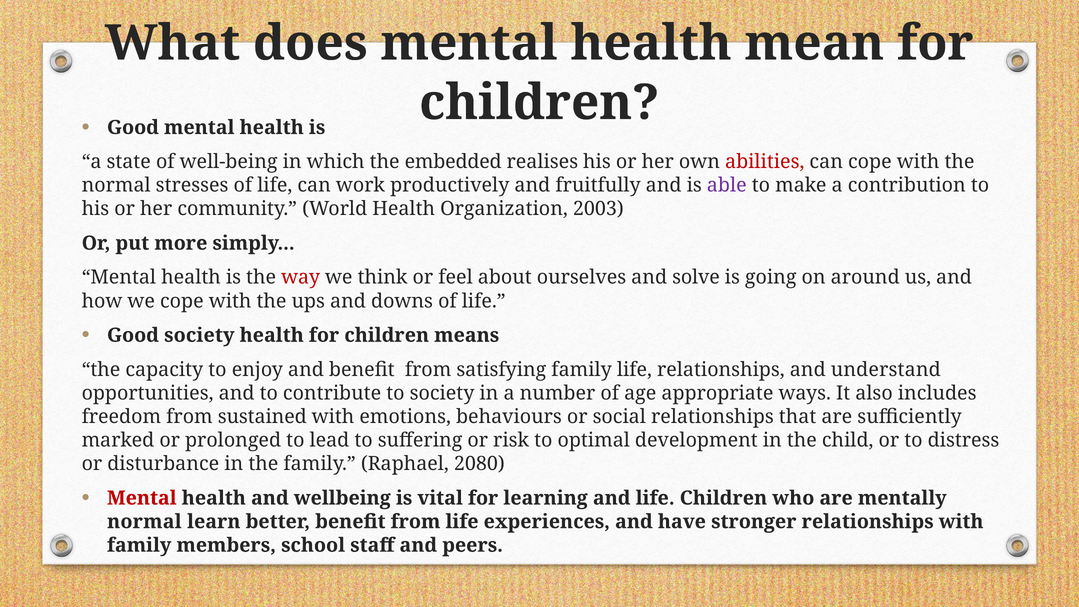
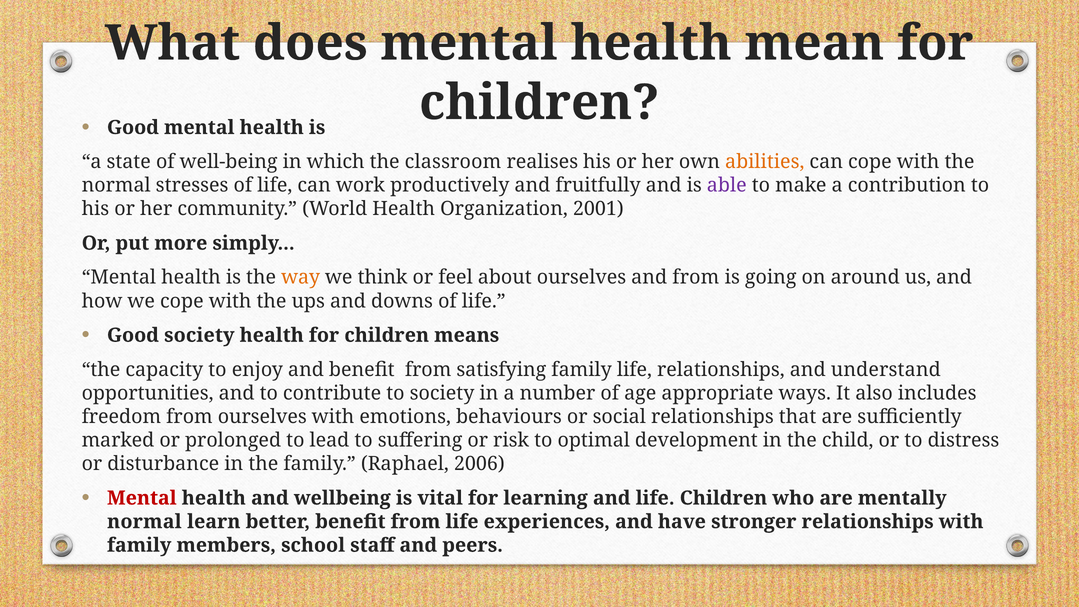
embedded: embedded -> classroom
abilities colour: red -> orange
2003: 2003 -> 2001
way colour: red -> orange
and solve: solve -> from
from sustained: sustained -> ourselves
2080: 2080 -> 2006
